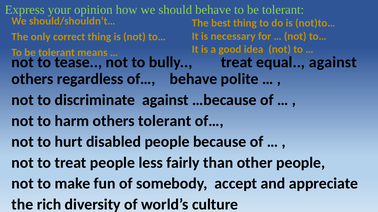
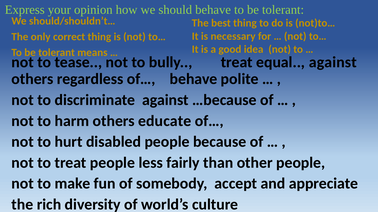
others tolerant: tolerant -> educate
